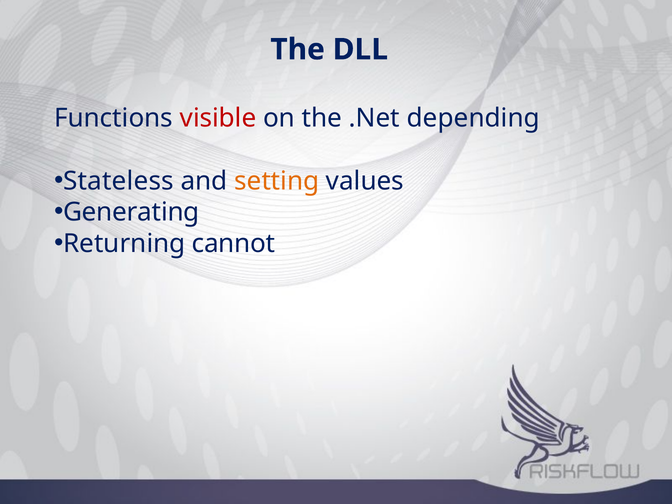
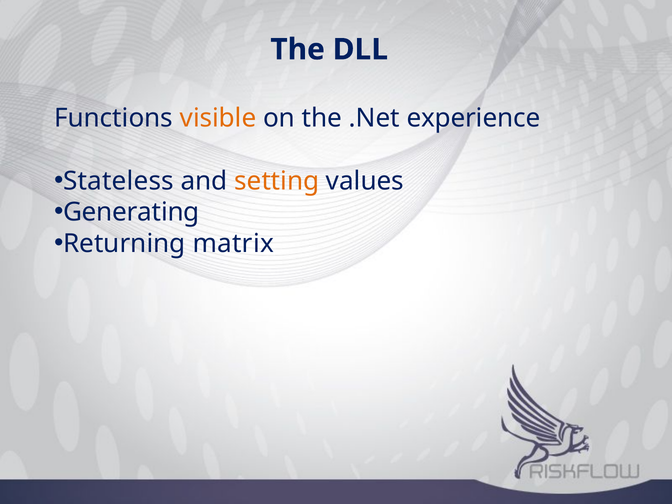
visible colour: red -> orange
depending: depending -> experience
cannot: cannot -> matrix
